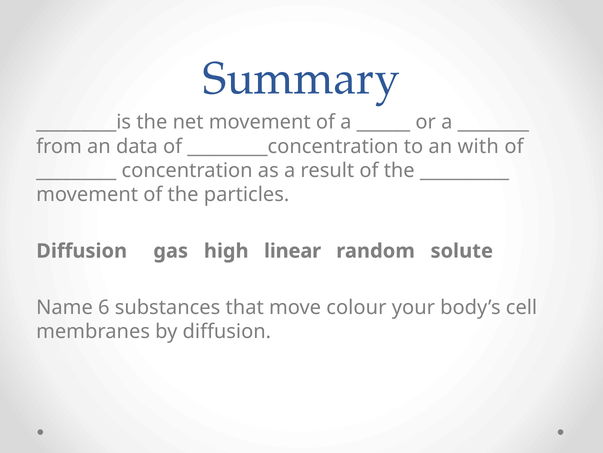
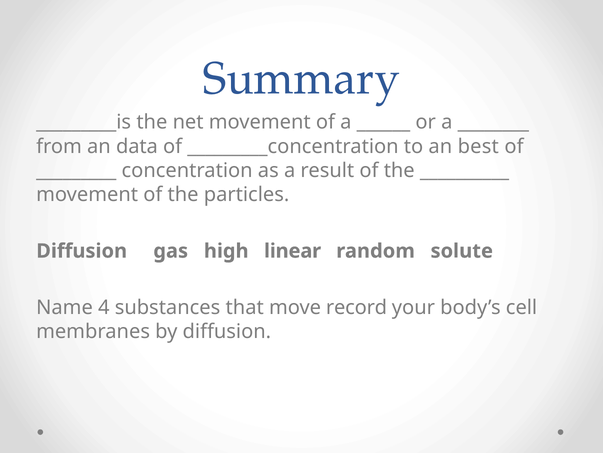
with: with -> best
6: 6 -> 4
colour: colour -> record
